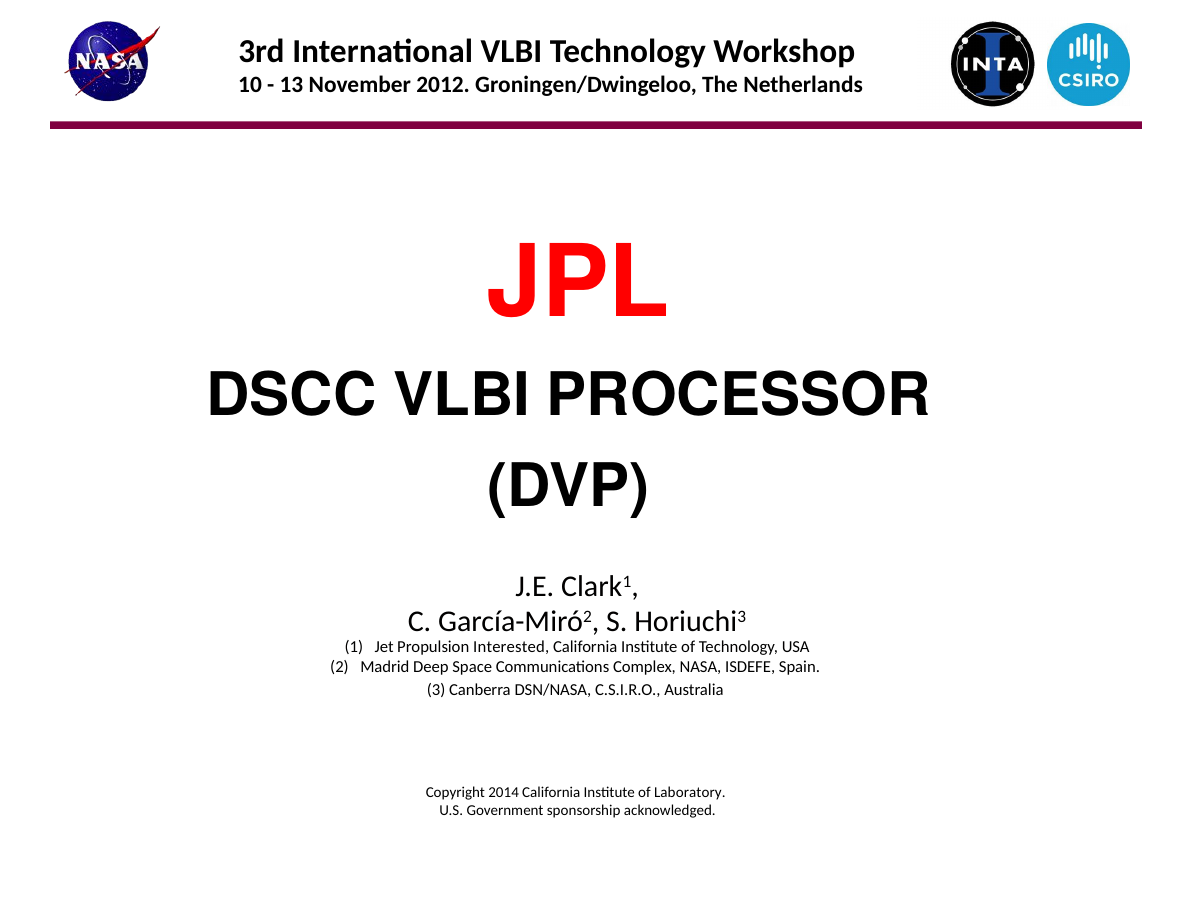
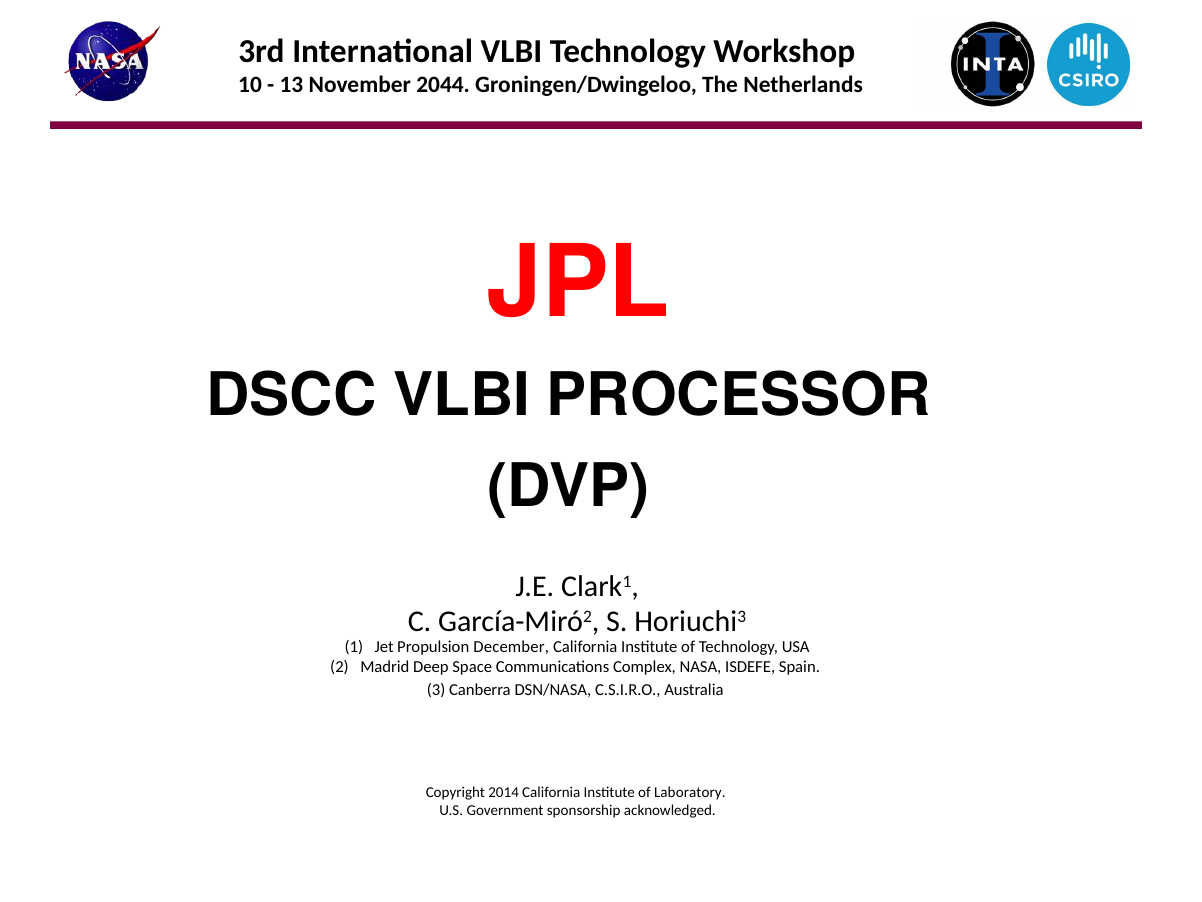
2012: 2012 -> 2044
Interested: Interested -> December
